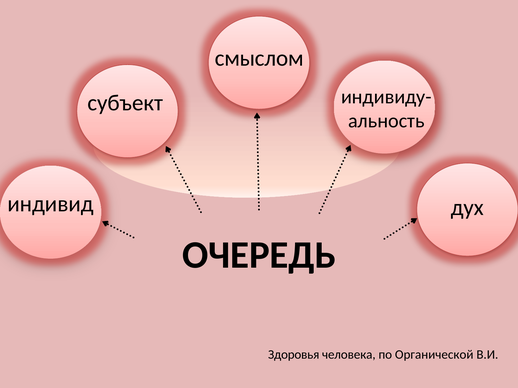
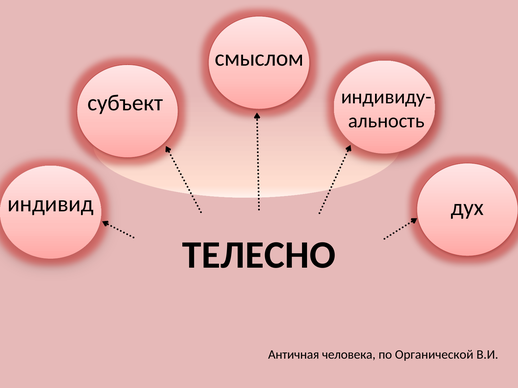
ОЧЕРЕДЬ: ОЧЕРЕДЬ -> ТЕЛЕСНО
Здоровья: Здоровья -> Античная
